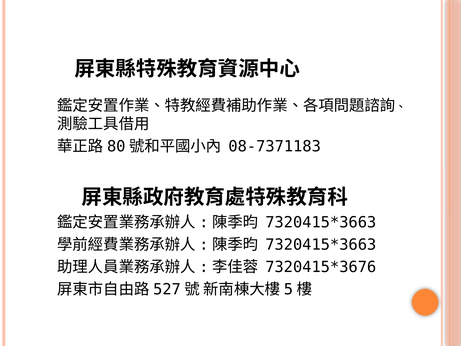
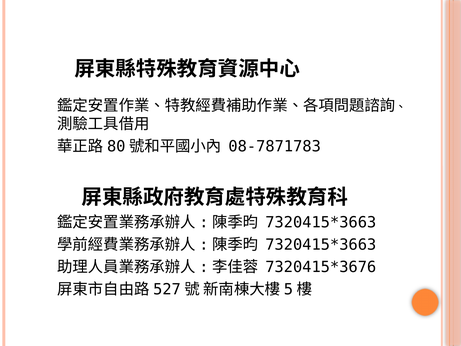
08-7371183: 08-7371183 -> 08-7871783
